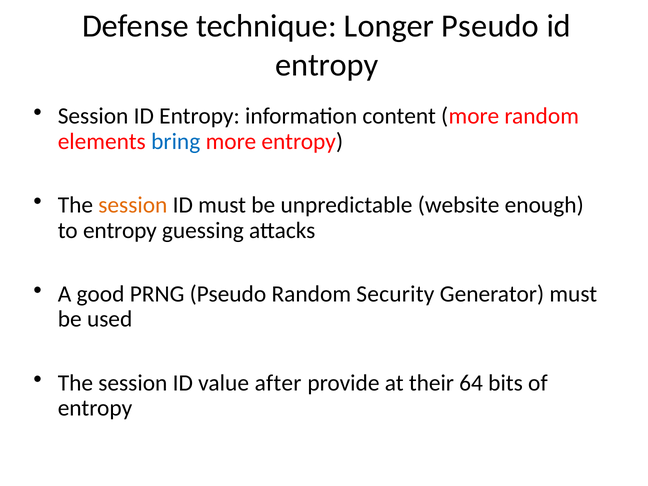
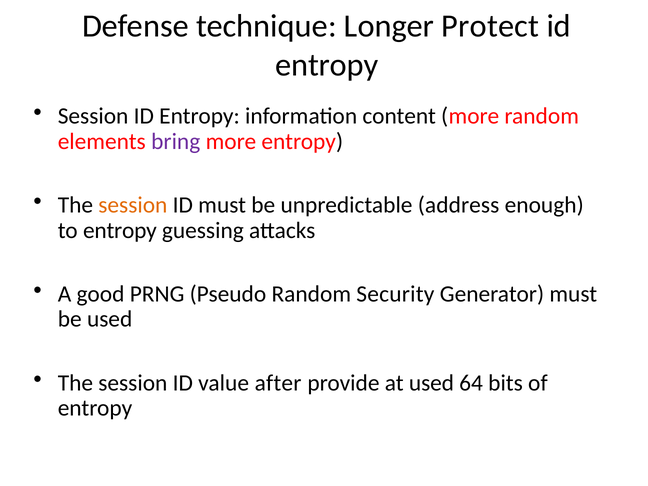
Longer Pseudo: Pseudo -> Protect
bring colour: blue -> purple
website: website -> address
at their: their -> used
